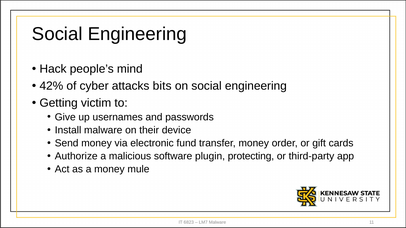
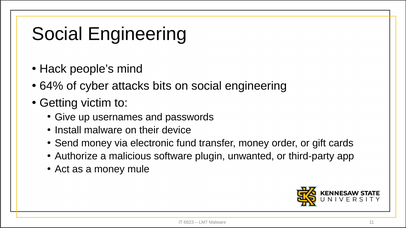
42%: 42% -> 64%
protecting: protecting -> unwanted
